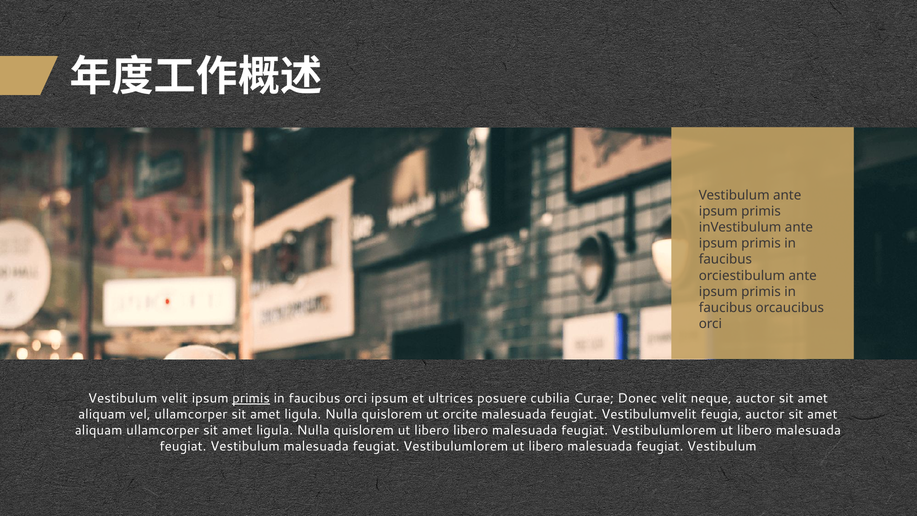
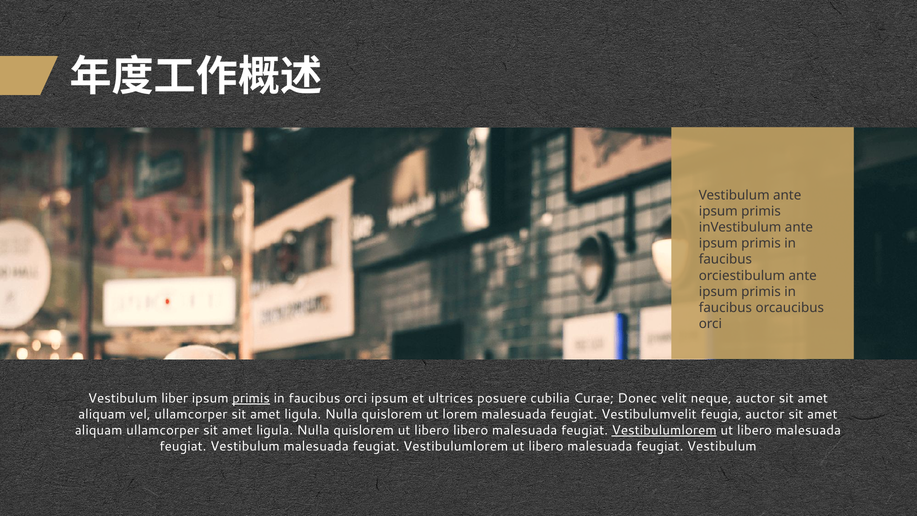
Vestibulum velit: velit -> liber
orcite: orcite -> lorem
Vestibulumlorem at (664, 430) underline: none -> present
